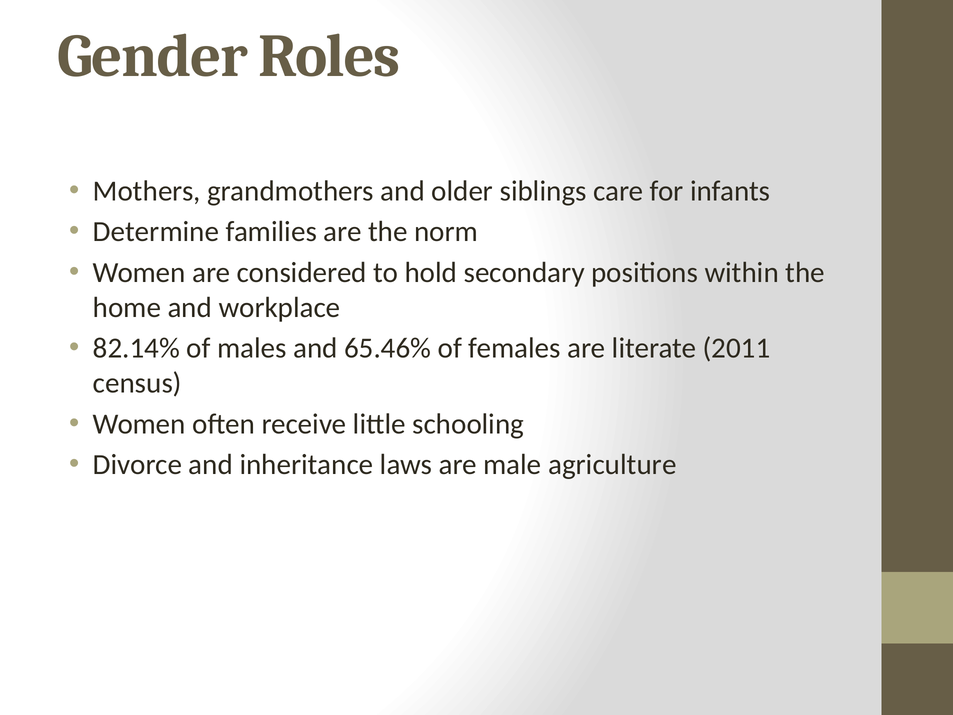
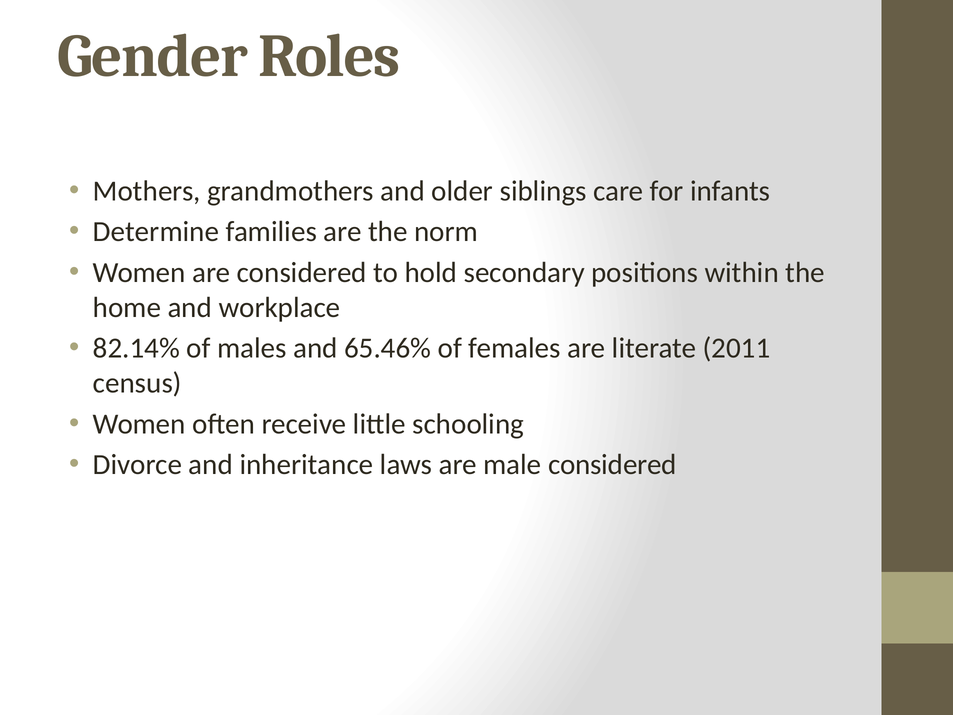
male agriculture: agriculture -> considered
